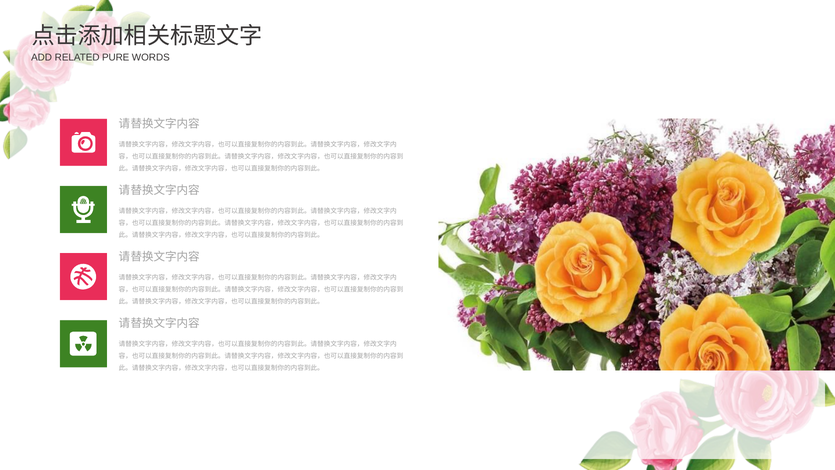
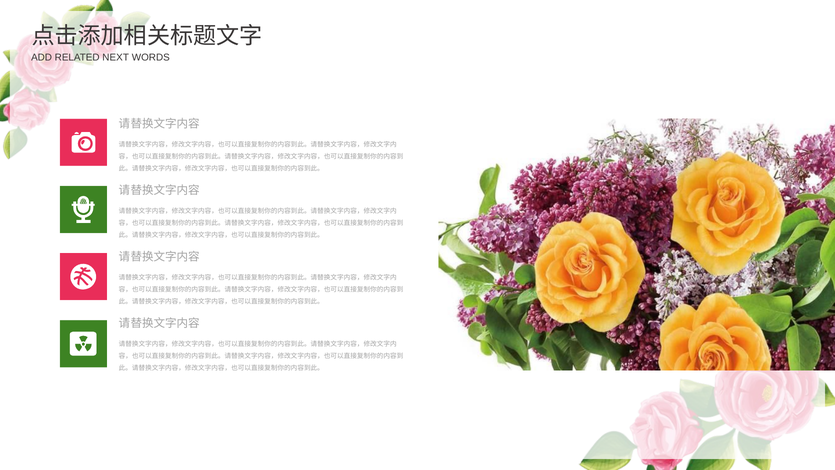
PURE: PURE -> NEXT
